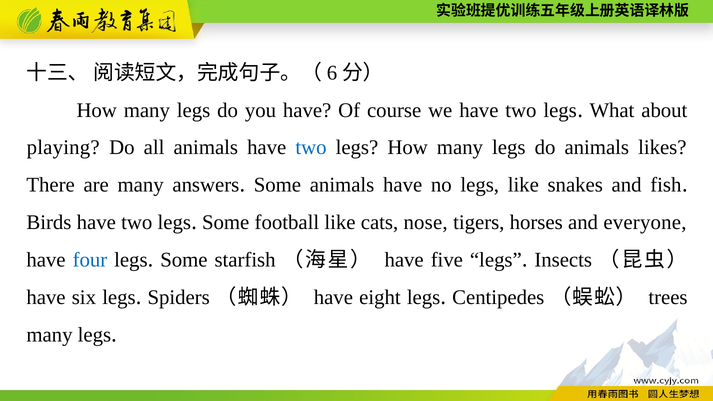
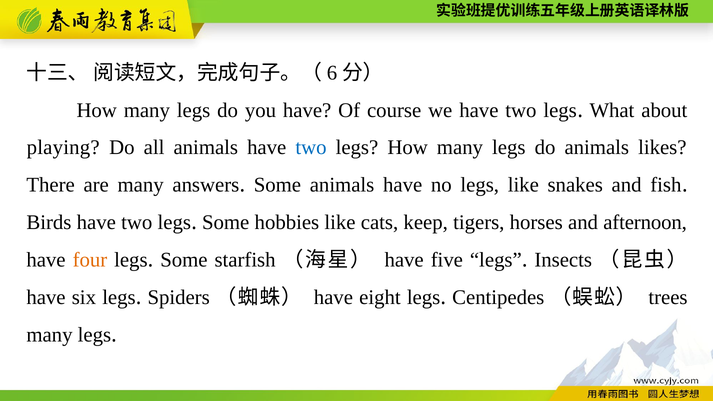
football: football -> hobbies
nose: nose -> keep
everyone: everyone -> afternoon
four colour: blue -> orange
